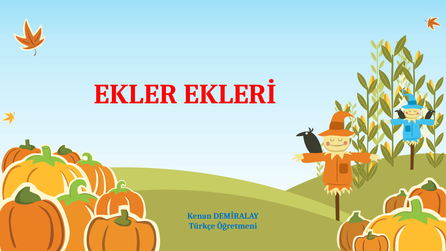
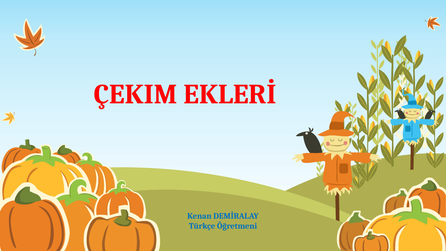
EKLER: EKLER -> ÇEKIM
